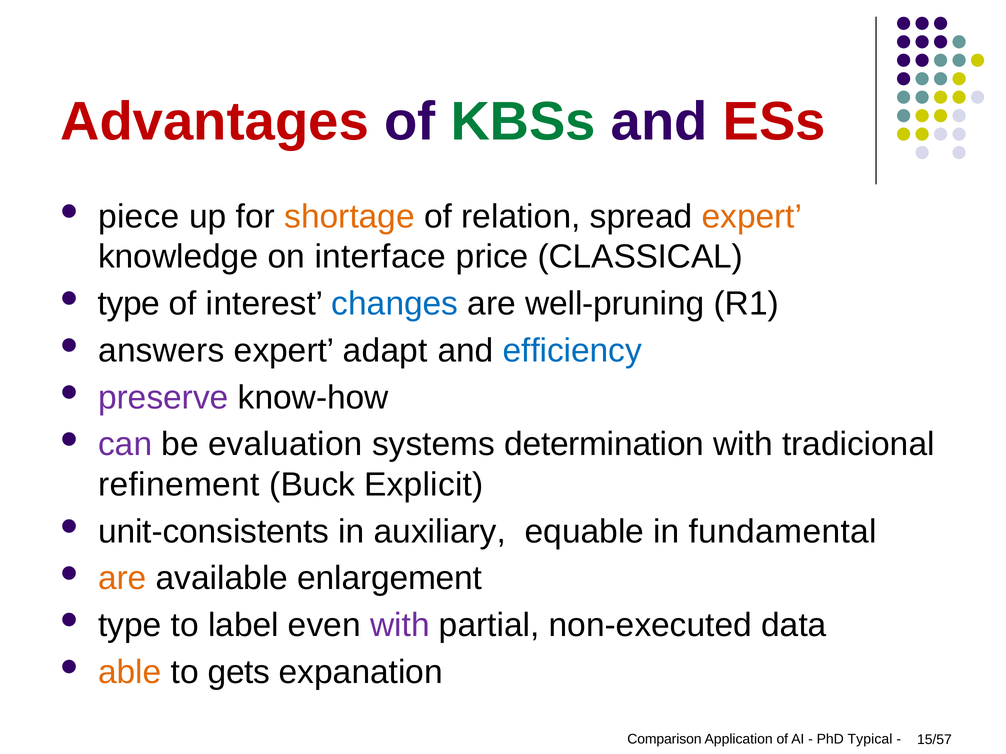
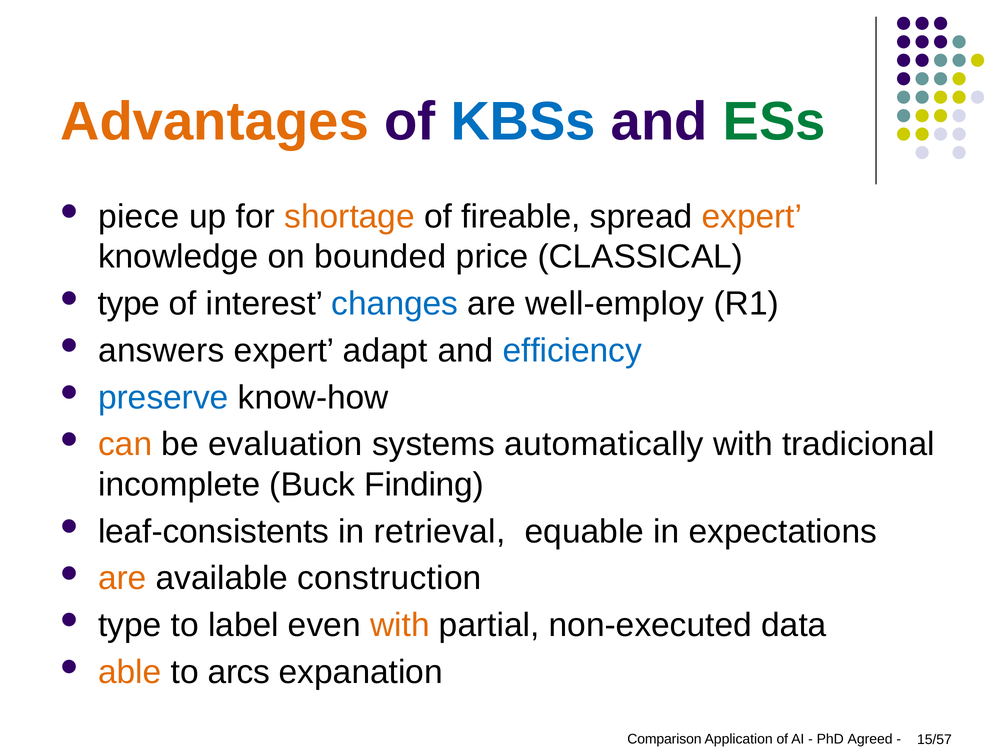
Advantages colour: red -> orange
KBSs colour: green -> blue
ESs colour: red -> green
relation: relation -> fireable
interface: interface -> bounded
well-pruning: well-pruning -> well-employ
preserve colour: purple -> blue
can colour: purple -> orange
determination: determination -> automatically
refinement: refinement -> incomplete
Explicit: Explicit -> Finding
unit-consistents: unit-consistents -> leaf-consistents
auxiliary: auxiliary -> retrieval
fundamental: fundamental -> expectations
enlargement: enlargement -> construction
with at (400, 626) colour: purple -> orange
gets: gets -> arcs
Typical: Typical -> Agreed
